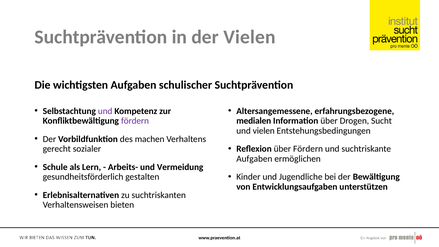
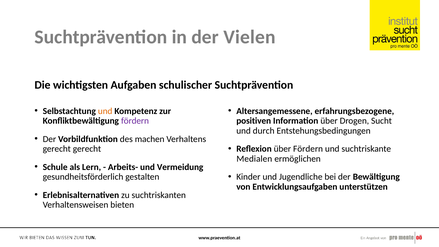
und at (105, 111) colour: purple -> orange
medialen: medialen -> positiven
und vielen: vielen -> durch
gerecht sozialer: sozialer -> gerecht
Aufgaben at (254, 159): Aufgaben -> Medialen
